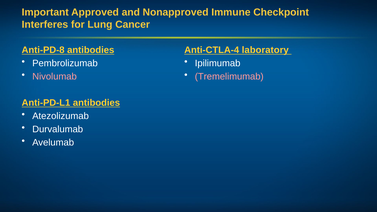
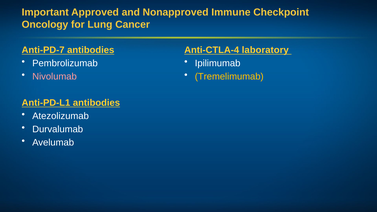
Interferes: Interferes -> Oncology
Anti-PD-8: Anti-PD-8 -> Anti-PD-7
Tremelimumab colour: pink -> yellow
